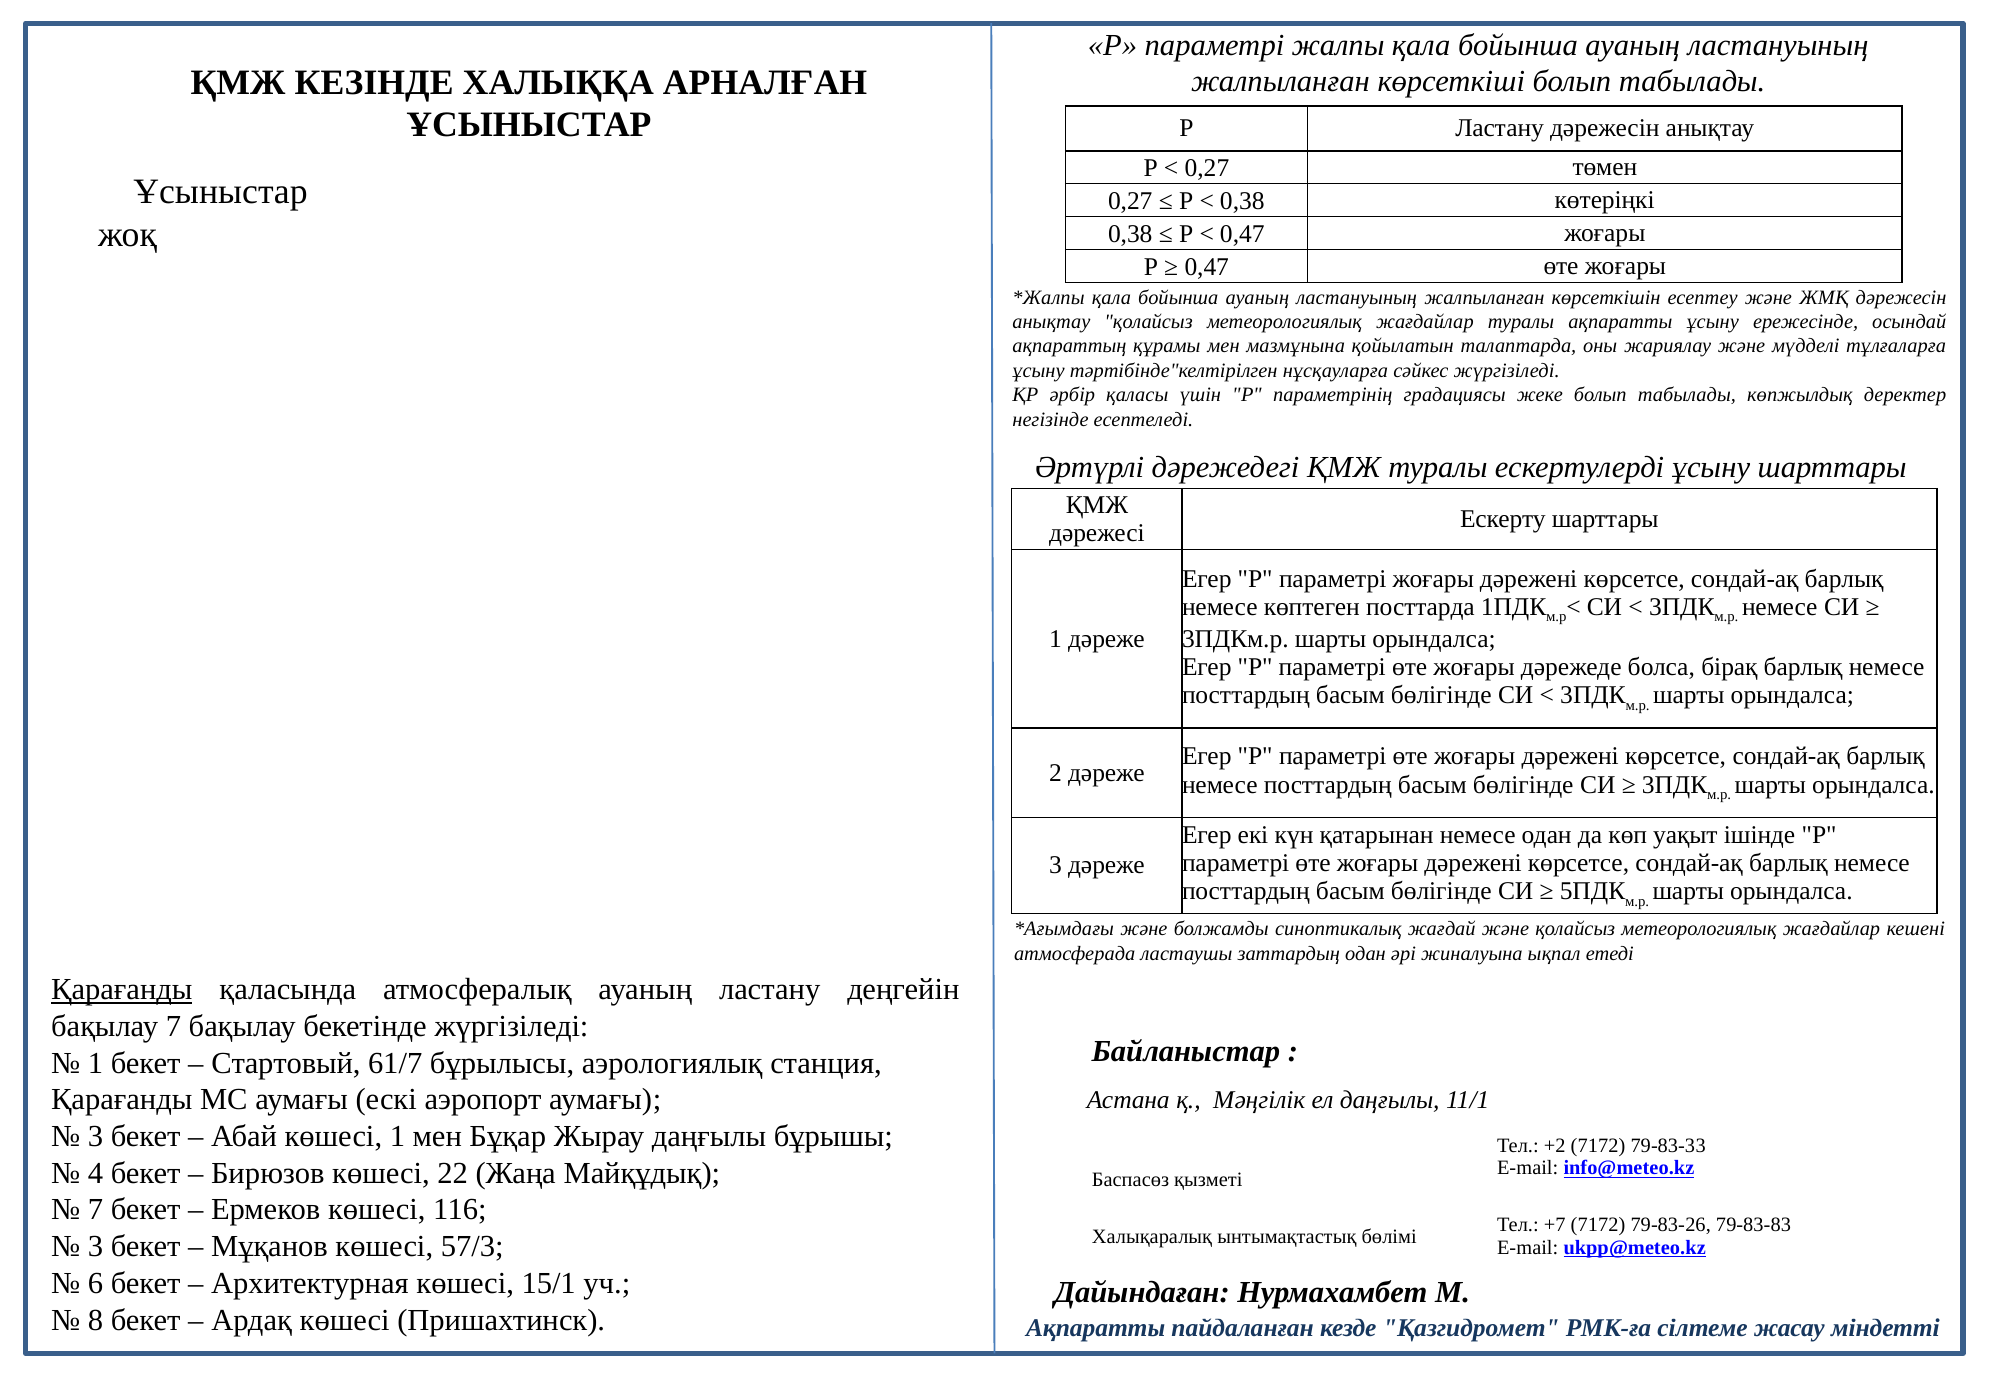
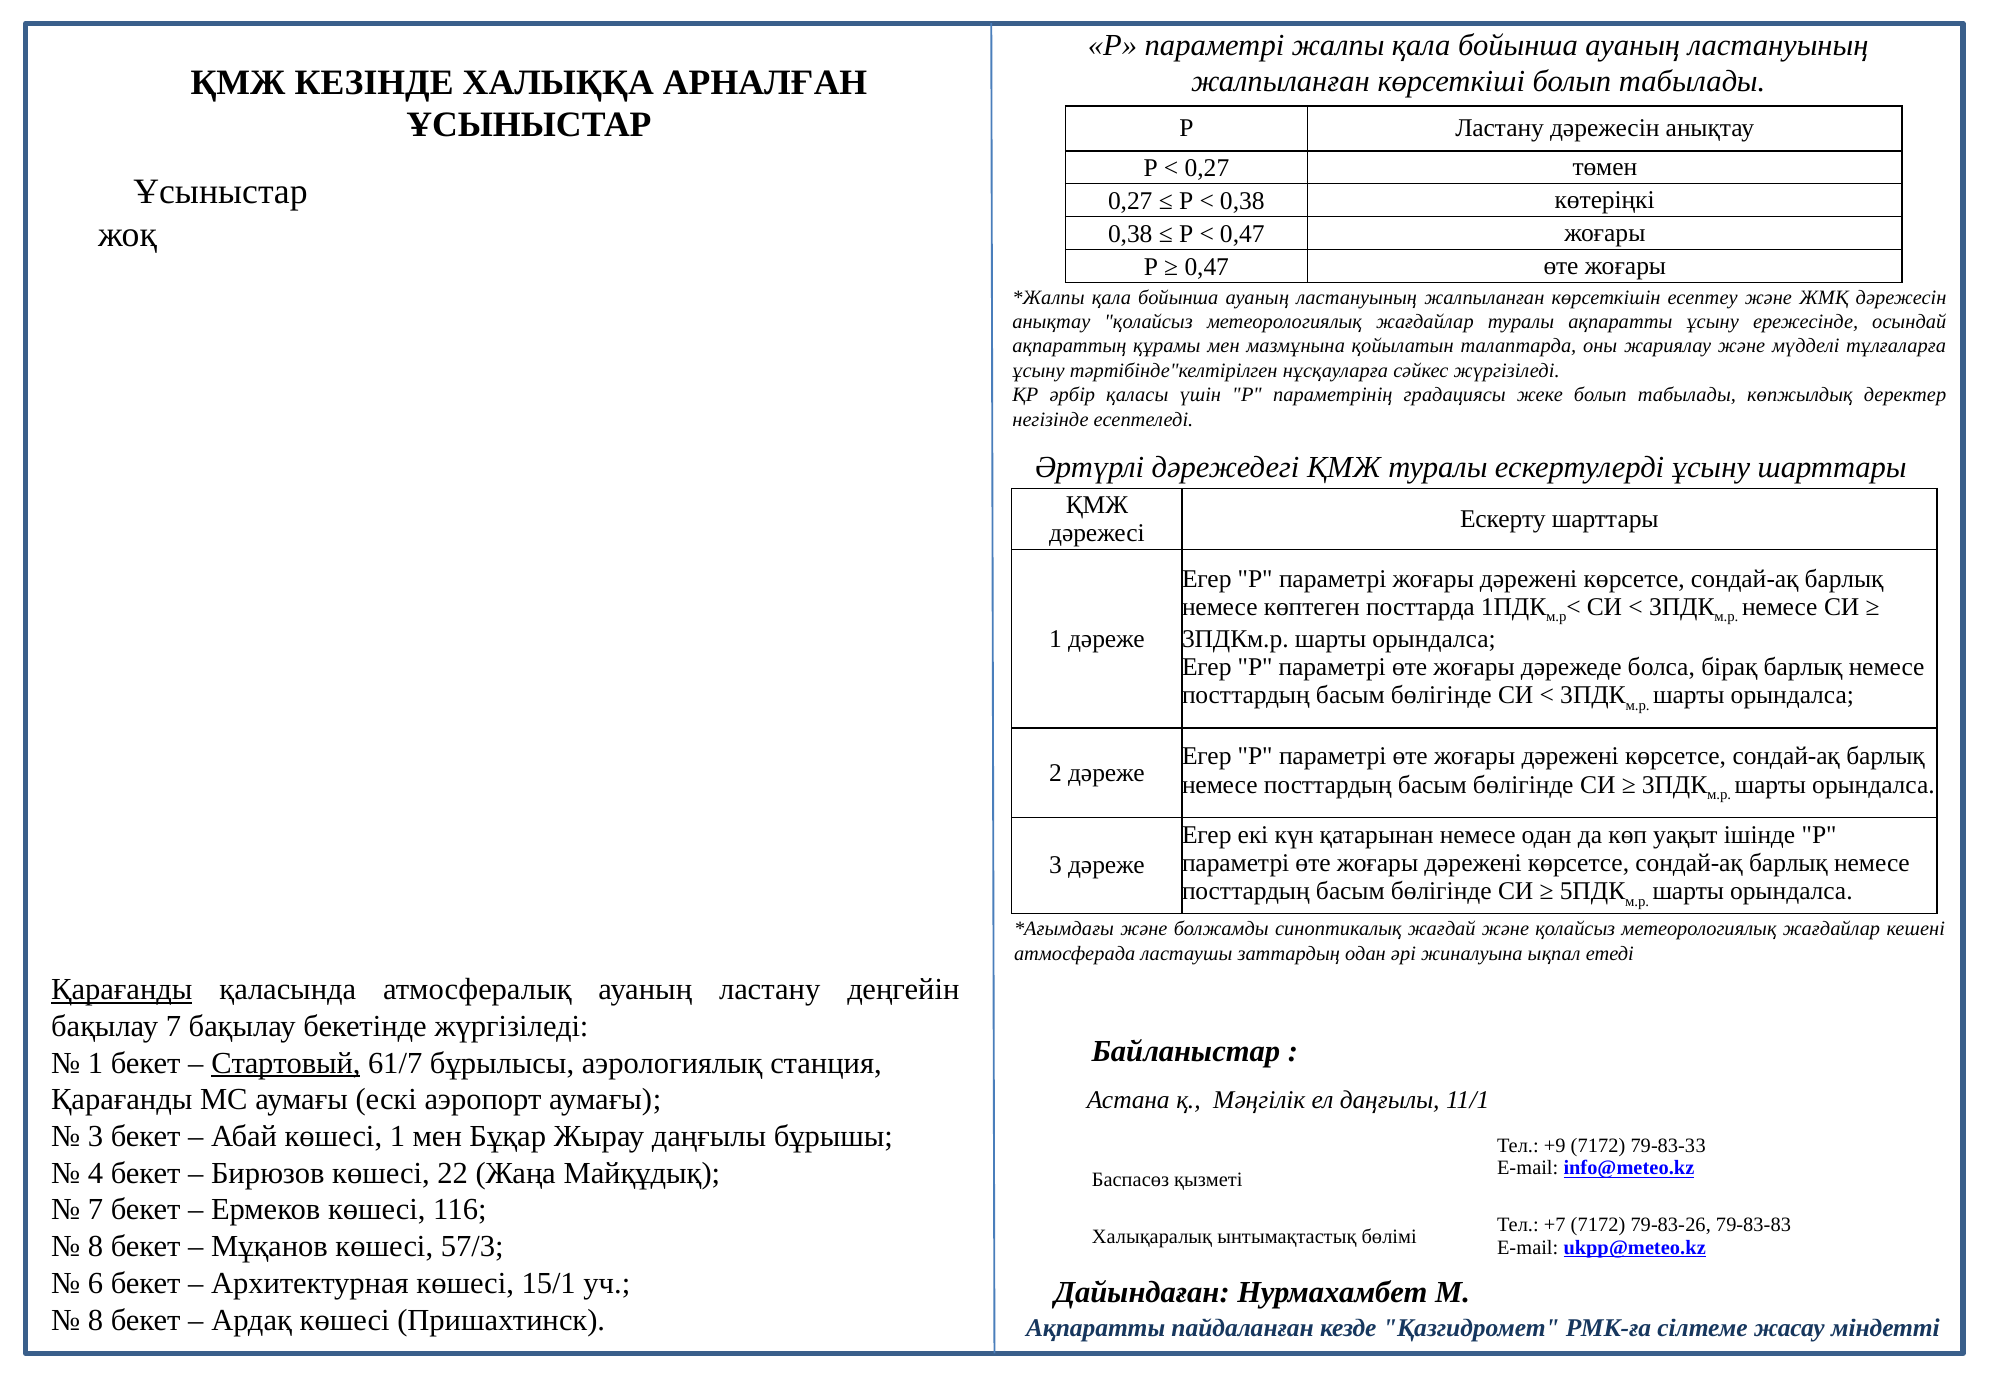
Стартовый underline: none -> present
+2: +2 -> +9
3 at (96, 1247): 3 -> 8
